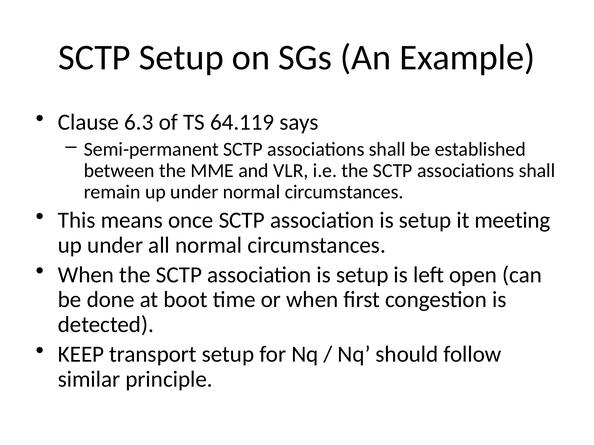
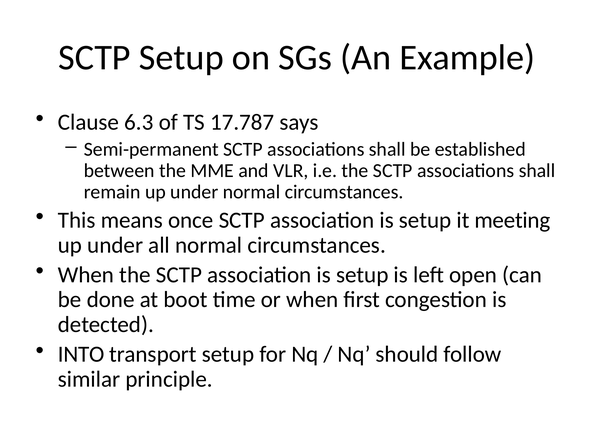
64.119: 64.119 -> 17.787
KEEP: KEEP -> INTO
